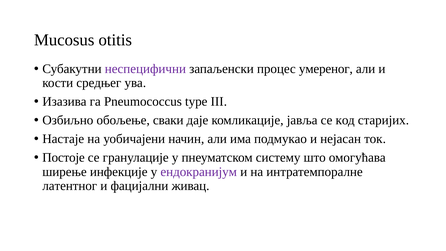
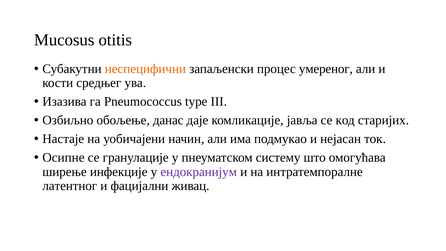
неспецифични colour: purple -> orange
сваки: сваки -> данас
Постоје: Постоје -> Осипне
